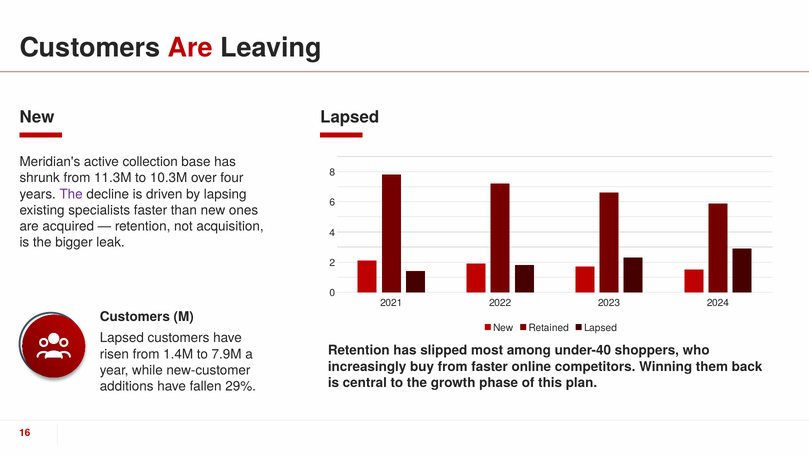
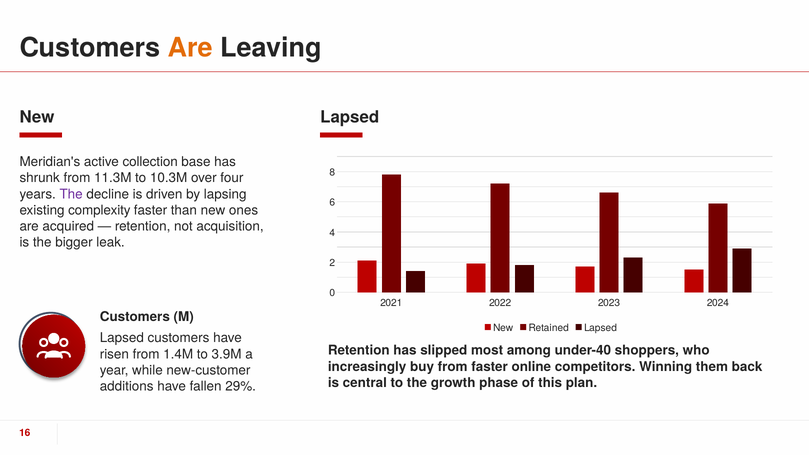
Are at (190, 48) colour: red -> orange
specialists: specialists -> complexity
7.9M: 7.9M -> 3.9M
